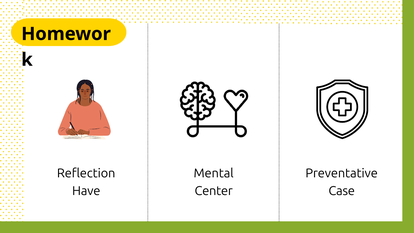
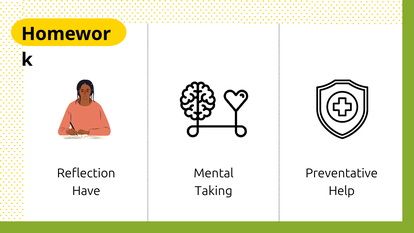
Center: Center -> Taking
Case: Case -> Help
